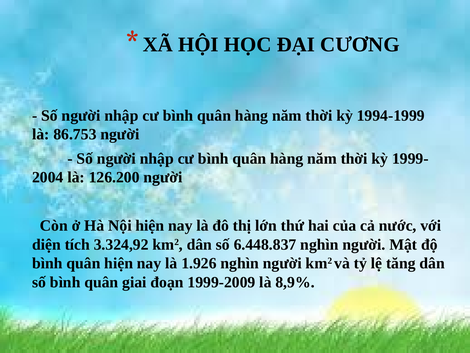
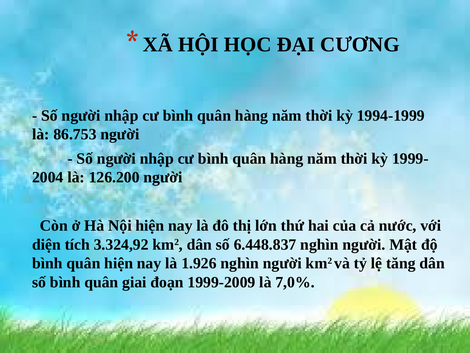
8,9%: 8,9% -> 7,0%
